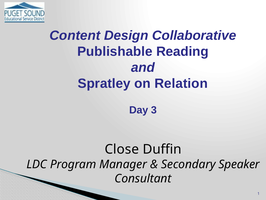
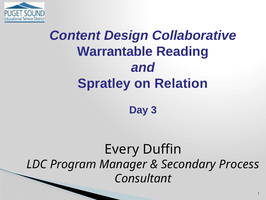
Publishable: Publishable -> Warrantable
Close: Close -> Every
Speaker: Speaker -> Process
